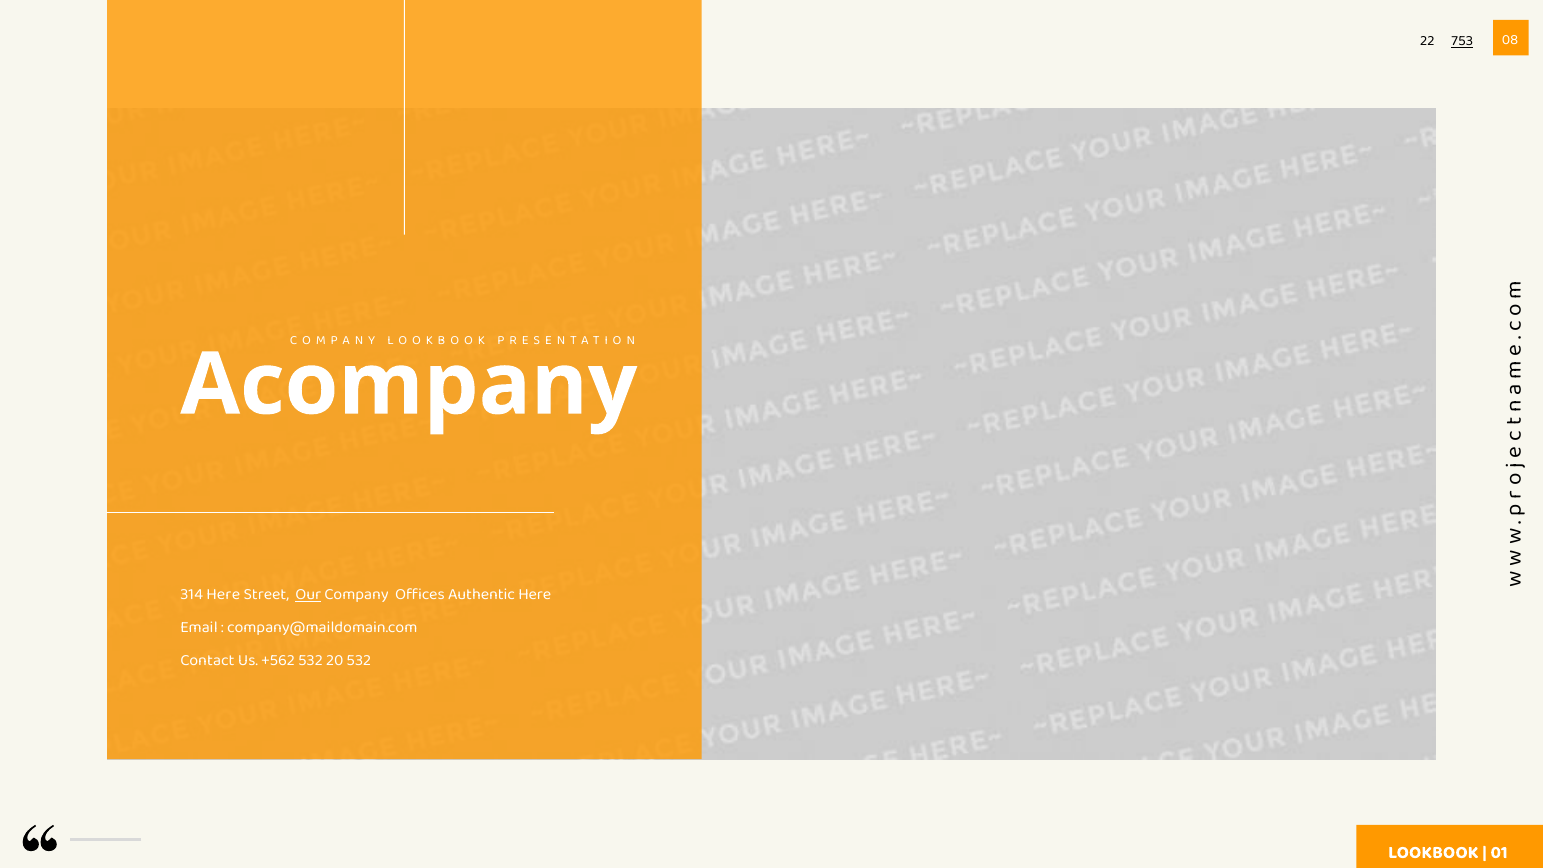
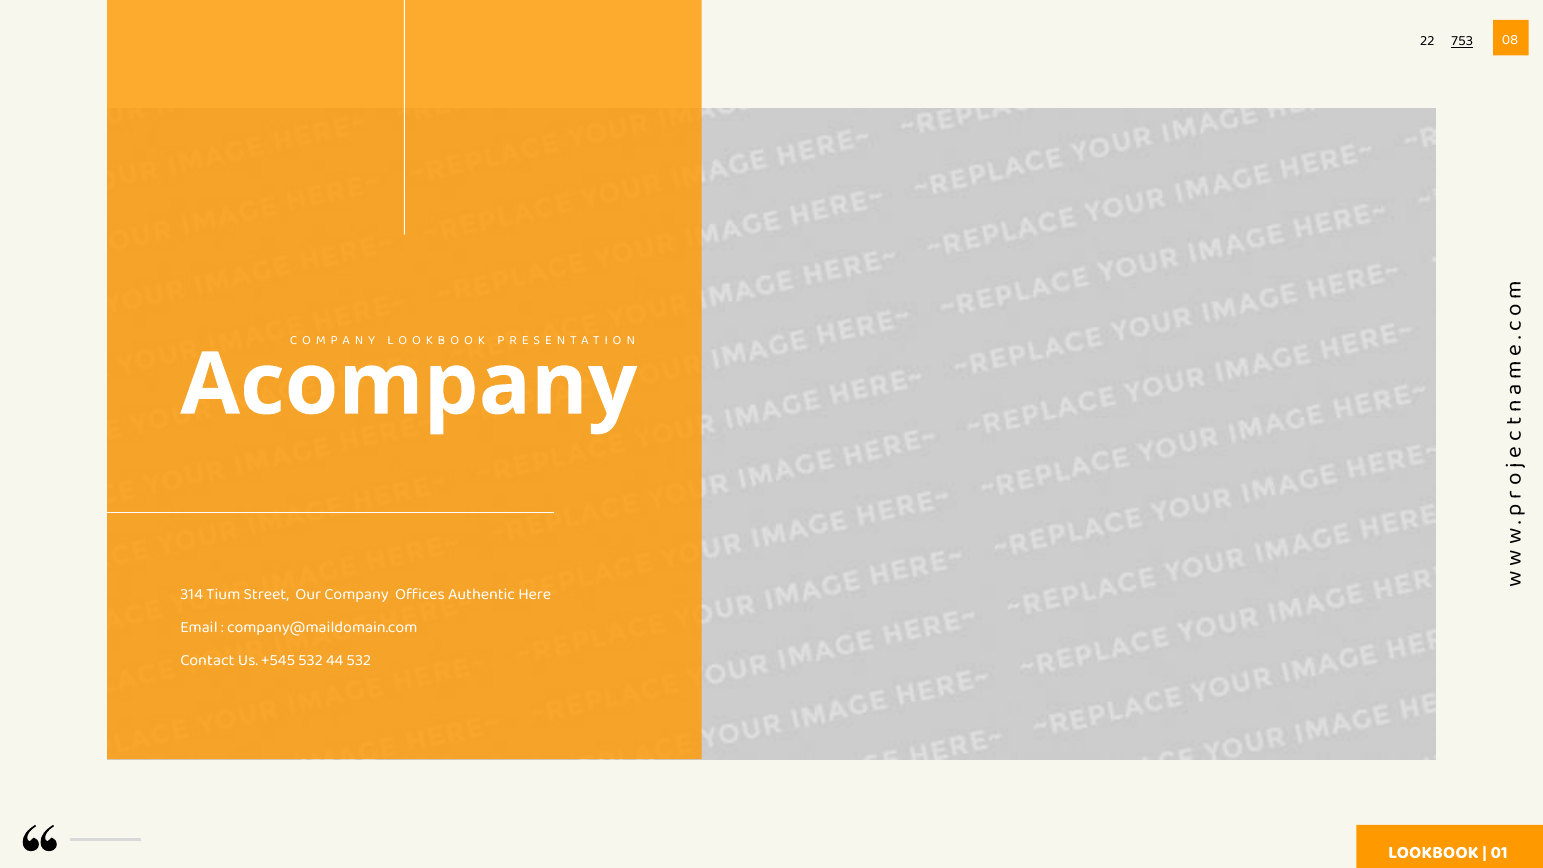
314 Here: Here -> Tium
Our underline: present -> none
+562: +562 -> +545
20: 20 -> 44
